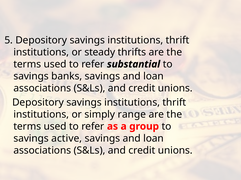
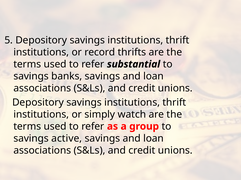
steady: steady -> record
range: range -> watch
